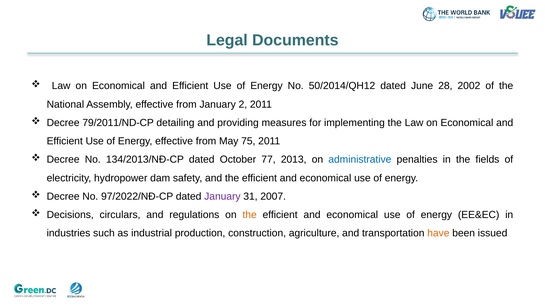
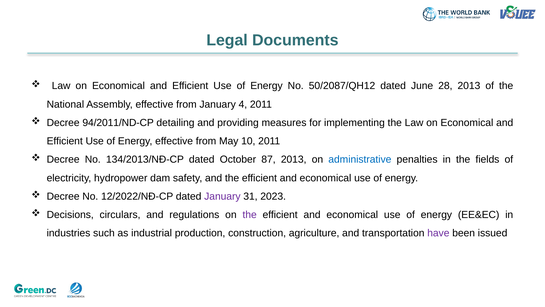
50/2014/QH12: 50/2014/QH12 -> 50/2087/QH12
28 2002: 2002 -> 2013
2: 2 -> 4
79/2011/ND-CP: 79/2011/ND-CP -> 94/2011/ND-CP
75: 75 -> 10
77: 77 -> 87
97/2022/NĐ-CP: 97/2022/NĐ-CP -> 12/2022/NĐ-CP
2007: 2007 -> 2023
the at (250, 215) colour: orange -> purple
have colour: orange -> purple
